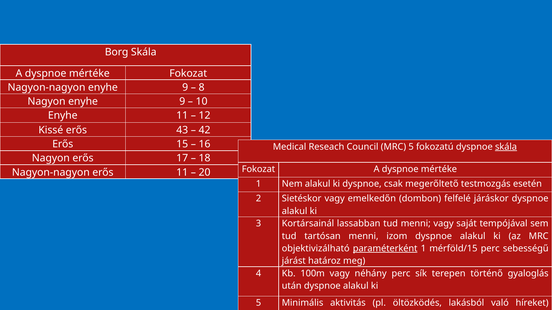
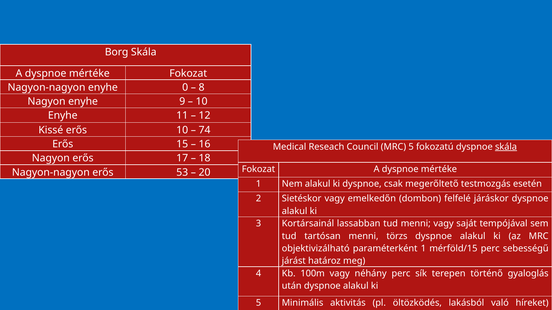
Nagyon-nagyon enyhe 9: 9 -> 0
erős 43: 43 -> 10
42: 42 -> 74
erős 11: 11 -> 53
izom: izom -> törzs
paraméterként underline: present -> none
